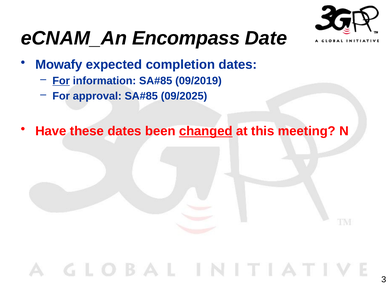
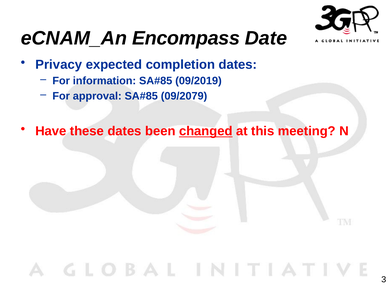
Mowafy: Mowafy -> Privacy
For at (61, 81) underline: present -> none
09/2025: 09/2025 -> 09/2079
